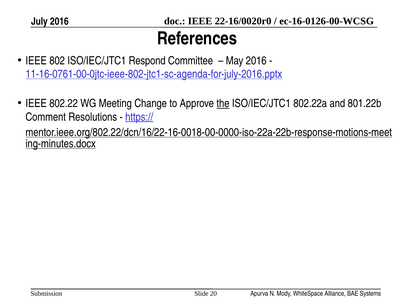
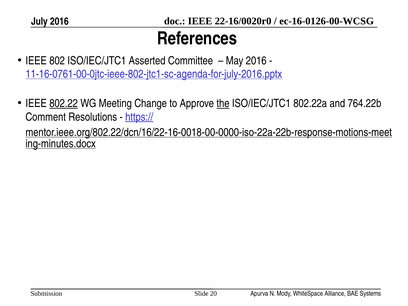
Respond: Respond -> Asserted
802.22 underline: none -> present
801.22b: 801.22b -> 764.22b
